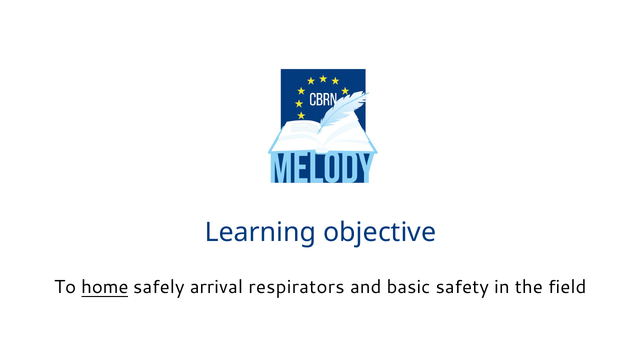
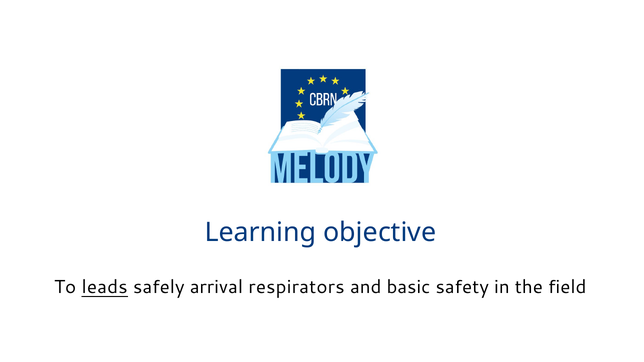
home: home -> leads
